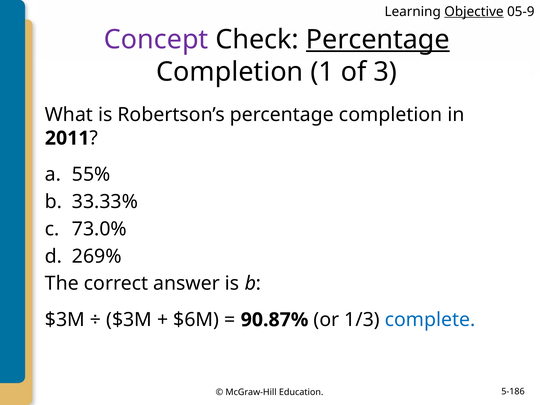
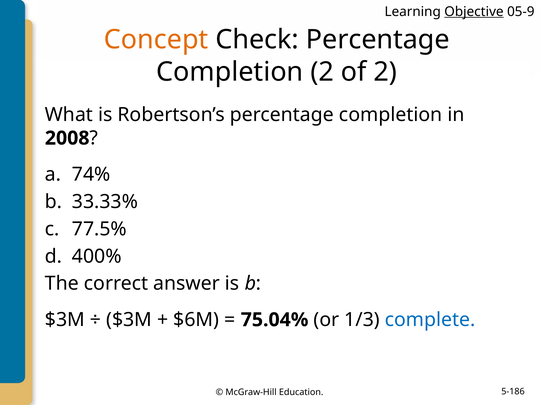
Concept colour: purple -> orange
Percentage at (378, 40) underline: present -> none
Completion 1: 1 -> 2
of 3: 3 -> 2
2011: 2011 -> 2008
55%: 55% -> 74%
73.0%: 73.0% -> 77.5%
269%: 269% -> 400%
90.87%: 90.87% -> 75.04%
